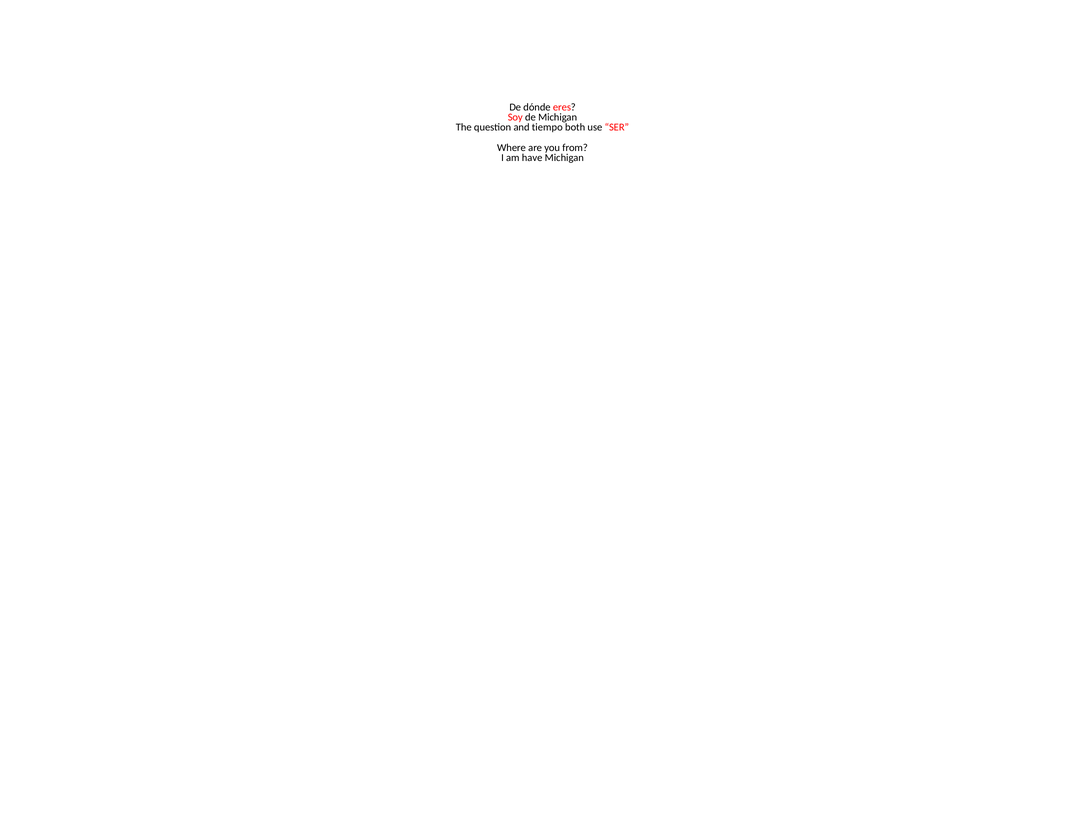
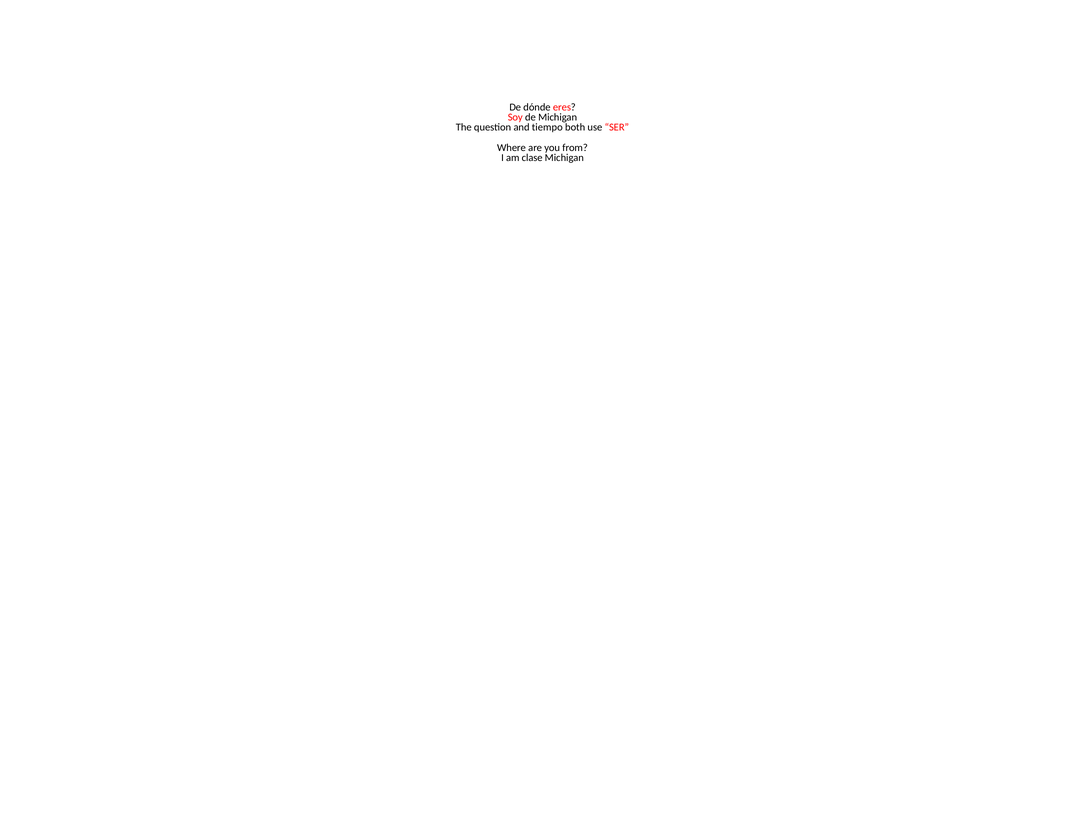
have: have -> clase
